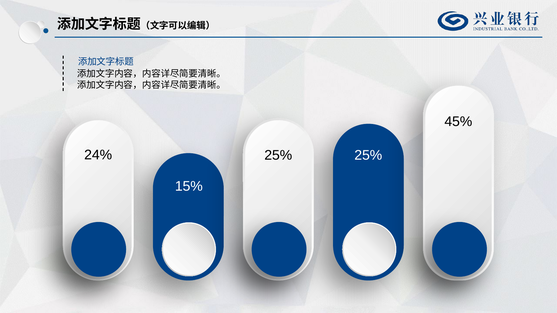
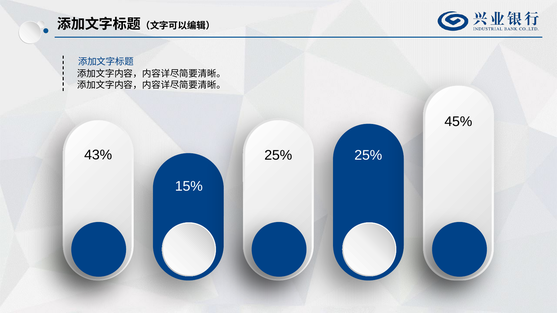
24%: 24% -> 43%
